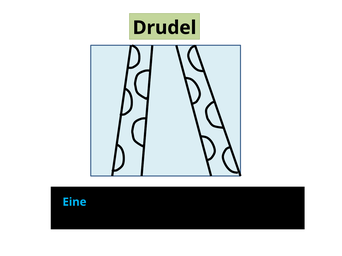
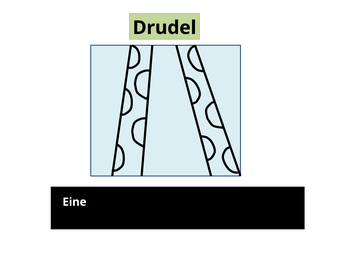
Eine colour: light blue -> white
